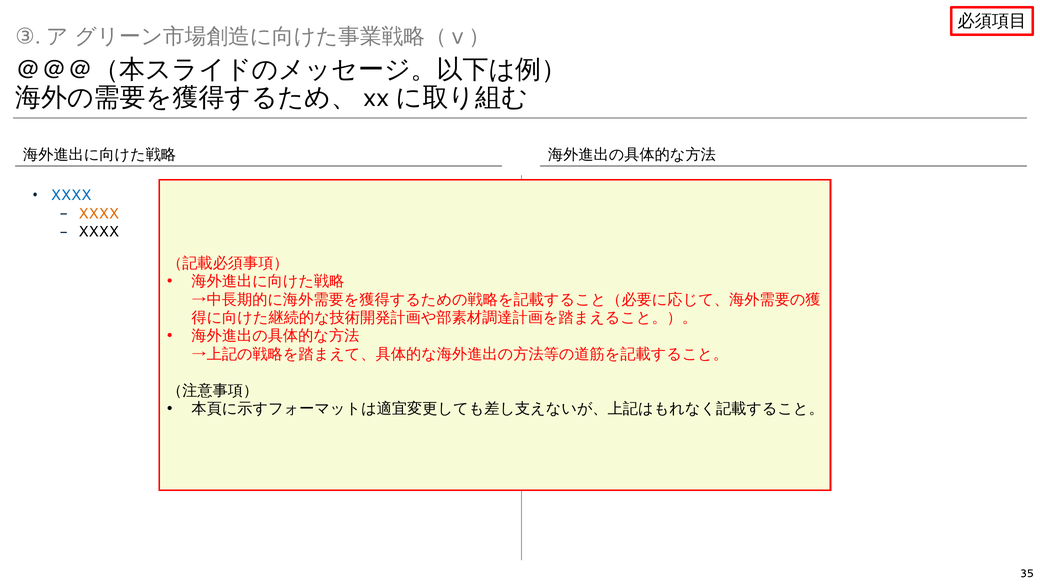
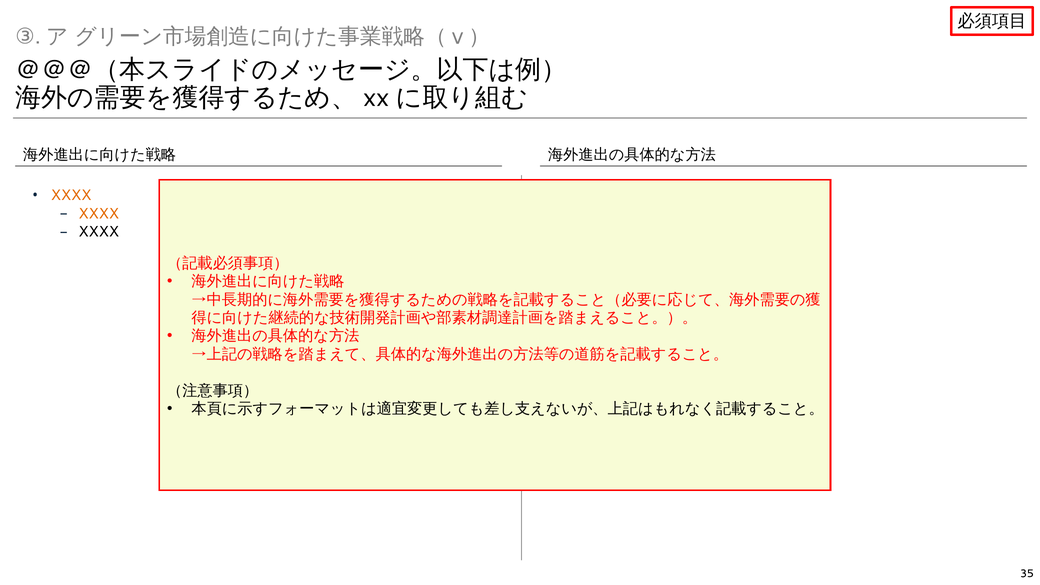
XXXX at (71, 195) colour: blue -> orange
